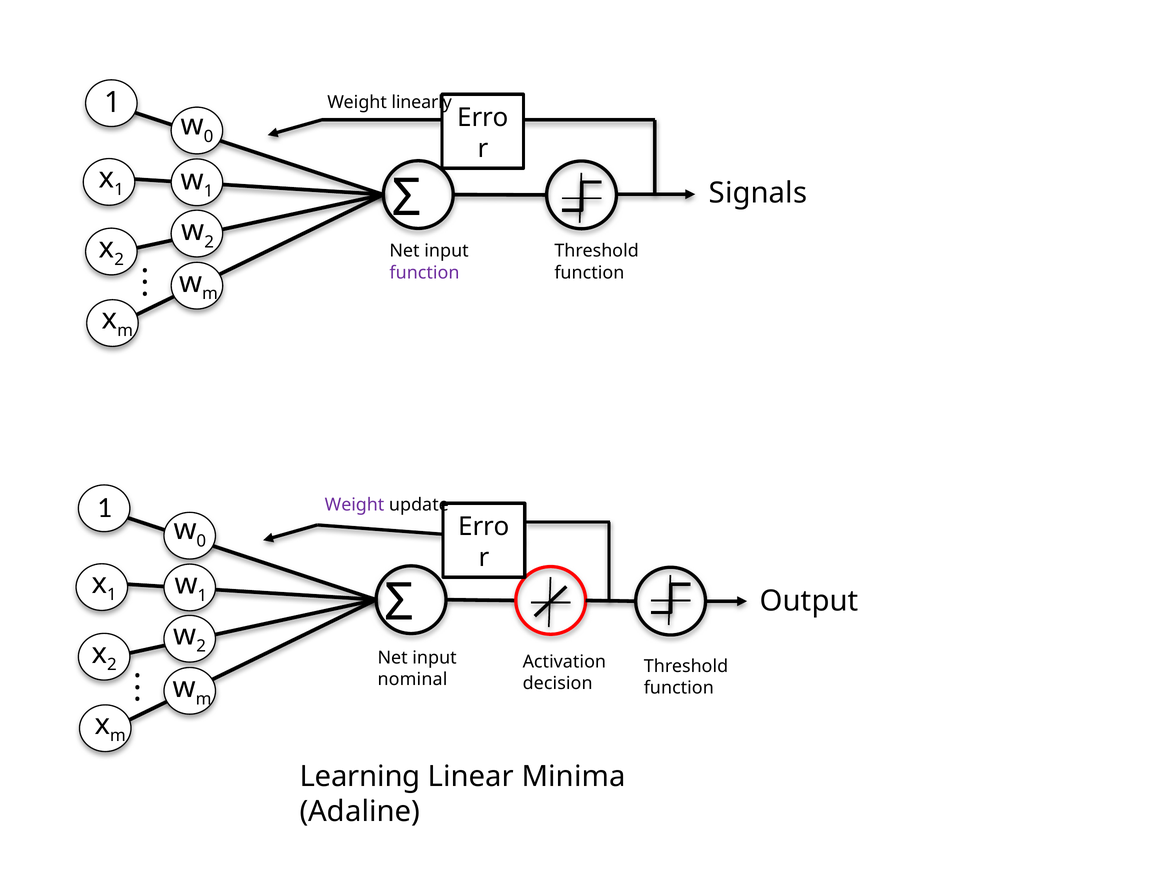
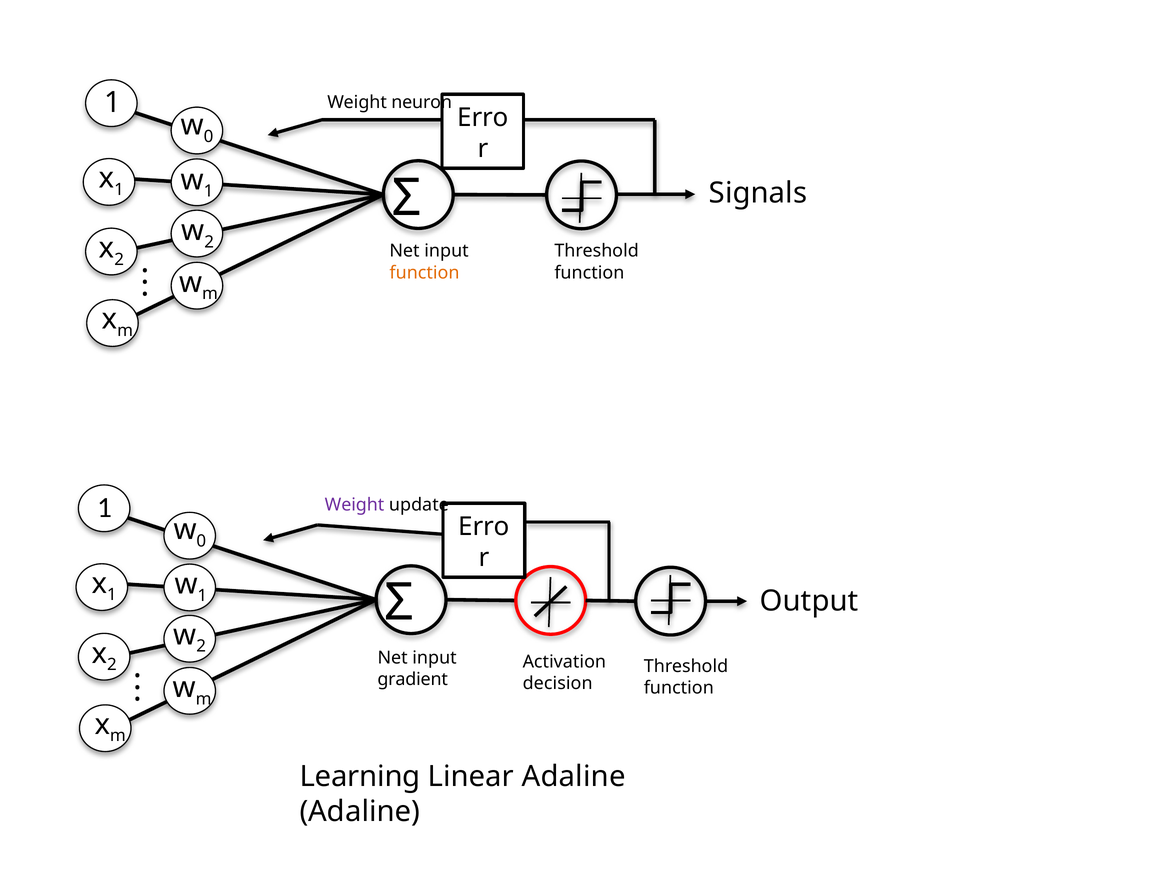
linearly: linearly -> neuron
function at (424, 273) colour: purple -> orange
nominal: nominal -> gradient
Linear Minima: Minima -> Adaline
